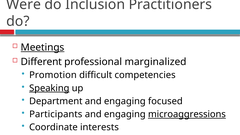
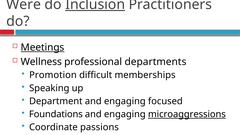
Inclusion underline: none -> present
Different: Different -> Wellness
marginalized: marginalized -> departments
competencies: competencies -> memberships
Speaking underline: present -> none
Participants: Participants -> Foundations
interests: interests -> passions
